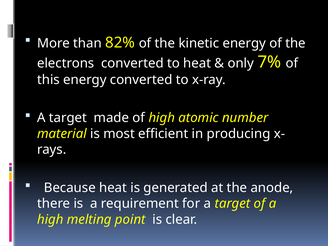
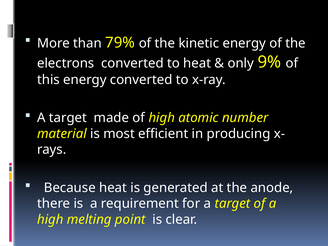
82%: 82% -> 79%
7%: 7% -> 9%
